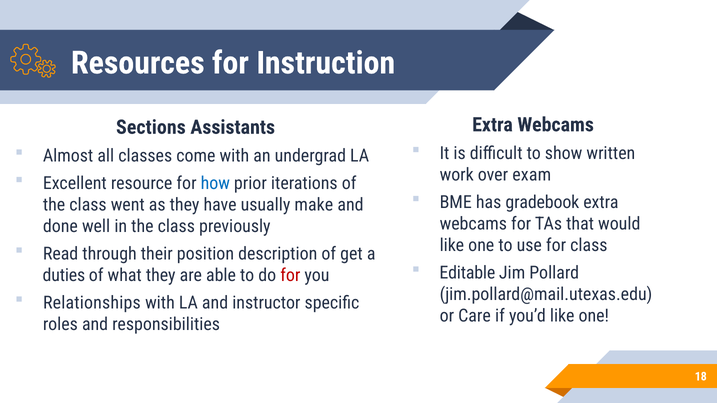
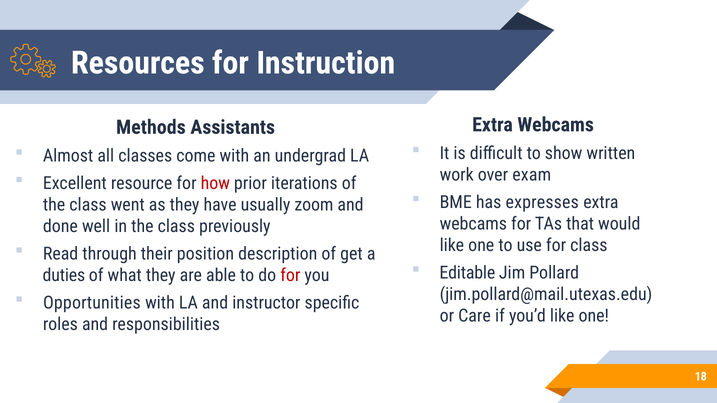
Sections: Sections -> Methods
how colour: blue -> red
gradebook: gradebook -> expresses
make: make -> zoom
Relationships: Relationships -> Opportunities
